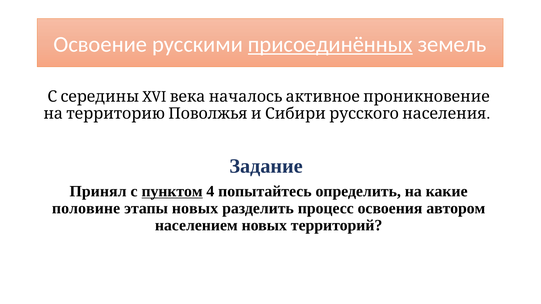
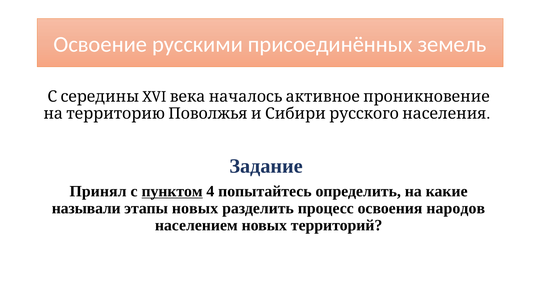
присоединённых underline: present -> none
половине: половине -> называли
автором: автором -> народов
